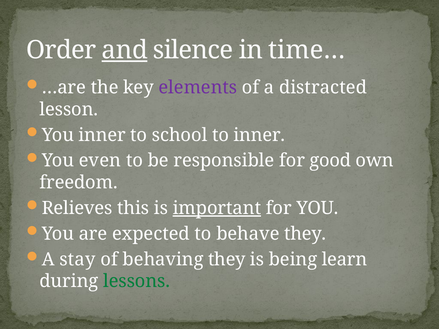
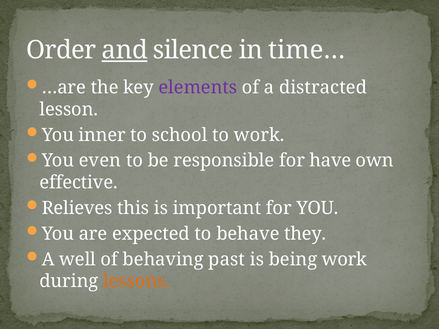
to inner: inner -> work
good: good -> have
freedom: freedom -> effective
important underline: present -> none
stay: stay -> well
behaving they: they -> past
being learn: learn -> work
lessons colour: green -> orange
